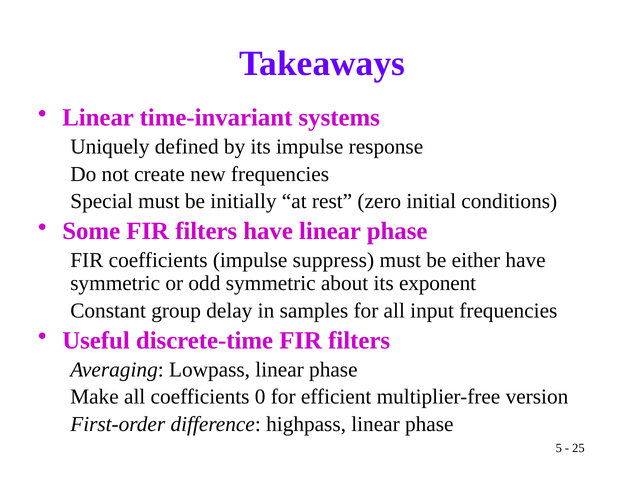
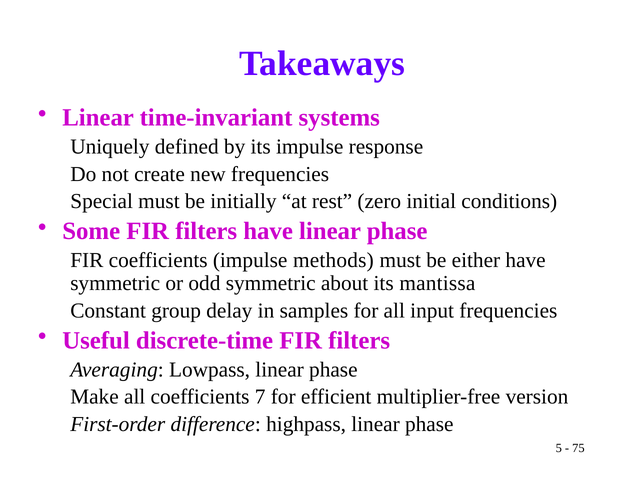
suppress: suppress -> methods
exponent: exponent -> mantissa
0: 0 -> 7
25: 25 -> 75
